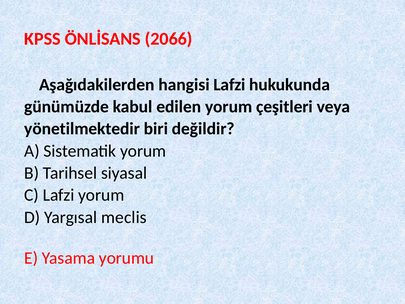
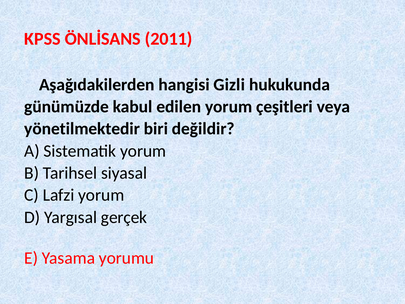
2066: 2066 -> 2011
hangisi Lafzi: Lafzi -> Gizli
meclis: meclis -> gerçek
